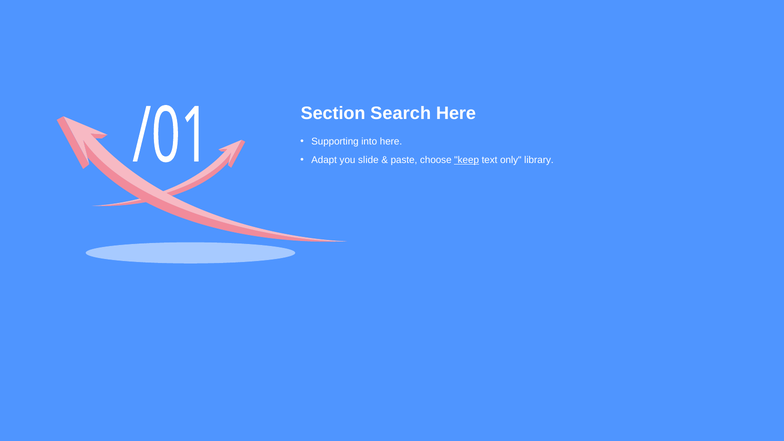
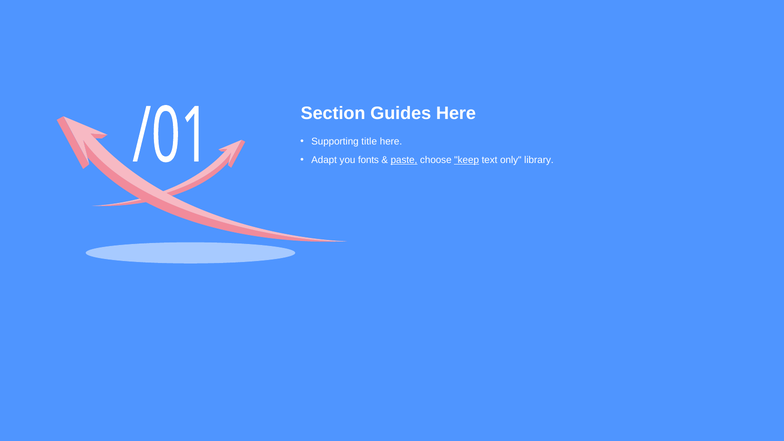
Search: Search -> Guides
into: into -> title
slide: slide -> fonts
paste underline: none -> present
